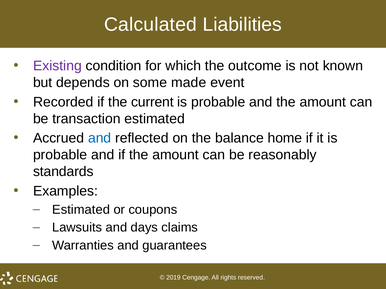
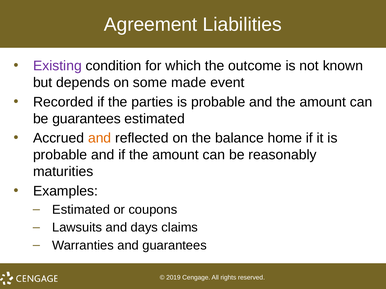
Calculated: Calculated -> Agreement
current: current -> parties
be transaction: transaction -> guarantees
and at (100, 138) colour: blue -> orange
standards: standards -> maturities
